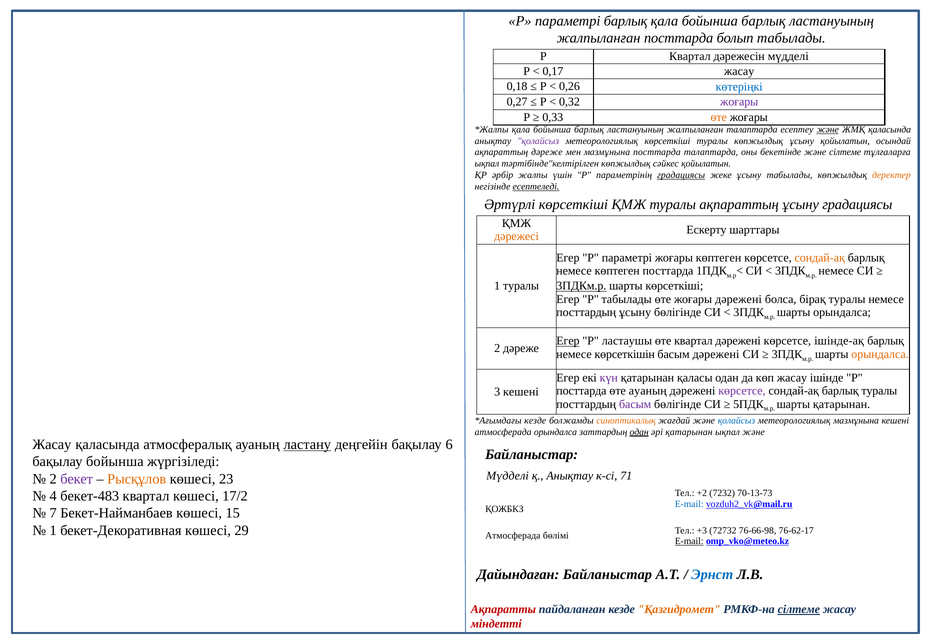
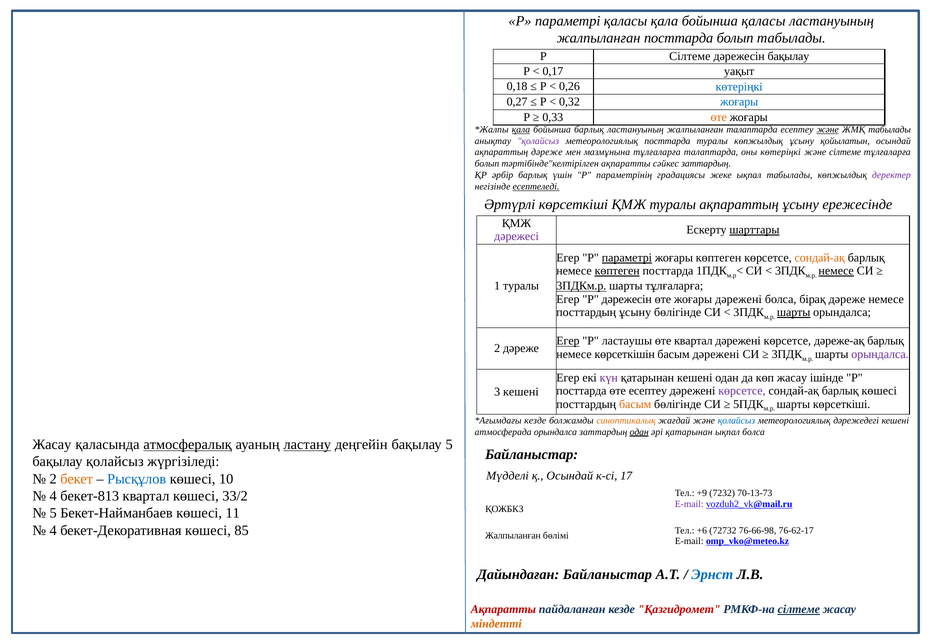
параметрі барлық: барлық -> қаласы
барлық at (764, 21): барлық -> қаласы
Р Квартал: Квартал -> Сілтеме
дәрежесін мүдделі: мүдделі -> бақылау
0,17 жасау: жасау -> уақыт
жоғары at (739, 102) colour: purple -> blue
қала at (521, 130) underline: none -> present
ЖМҚ қаласында: қаласында -> табылады
метеорологиялық көрсеткіші: көрсеткіші -> посттарда
мазмұнына посттарда: посттарда -> тұлғаларға
оны бекетінде: бекетінде -> көтеріңкі
ықпал at (487, 164): ықпал -> болып
тәртібінде"келтірілген көпжылдық: көпжылдық -> ақпаратты
сәйкес қойылатын: қойылатын -> заттардың
әрбір жалпы: жалпы -> барлық
градациясы at (681, 175) underline: present -> none
жеке ұсыну: ұсыну -> ықпал
деректер colour: orange -> purple
ұсыну градациясы: градациясы -> ережесінде
шарттары underline: none -> present
дәрежесі colour: orange -> purple
параметрі at (627, 258) underline: none -> present
көптеген at (617, 271) underline: none -> present
немесе at (836, 271) underline: none -> present
шарты көрсеткіші: көрсеткіші -> тұлғаларға
P табылады: табылады -> дәрежесін
бірақ туралы: туралы -> дәреже
шарты at (794, 313) underline: none -> present
ішінде-ақ: ішінде-ақ -> дәреже-ақ
орындалса at (880, 354) colour: orange -> purple
қатарынан қаласы: қаласы -> кешені
өте ауаның: ауаның -> есептеу
барлық туралы: туралы -> көшесі
басым at (635, 404) colour: purple -> orange
шарты қатарынан: қатарынан -> көрсеткіші
метеорологиялық мазмұнына: мазмұнына -> дәрежедегі
ықпал және: және -> болса
атмосфералық underline: none -> present
бақылау 6: 6 -> 5
бақылау бойынша: бойынша -> қолайсыз
қ Анықтау: Анықтау -> Осындай
71: 71 -> 17
бекет colour: purple -> orange
Рысқұлов colour: orange -> blue
23: 23 -> 10
+2: +2 -> +9
бекет-483: бекет-483 -> бекет-813
17/2: 17/2 -> 33/2
E-mail at (689, 504) colour: blue -> purple
7 at (53, 514): 7 -> 5
15: 15 -> 11
1 at (53, 531): 1 -> 4
29: 29 -> 85
+3: +3 -> +6
Атмосферада at (513, 536): Атмосферада -> Жалпыланған
E-mail at (689, 542) underline: present -> none
Қазгидромет colour: orange -> red
міндетті colour: red -> orange
